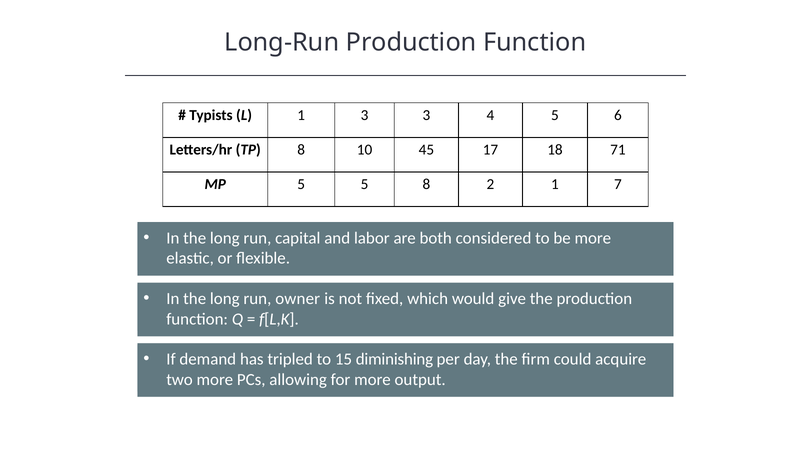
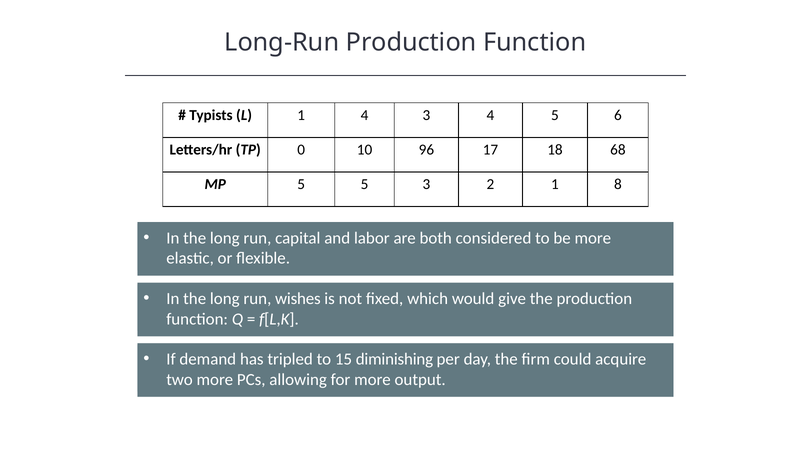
1 3: 3 -> 4
TP 8: 8 -> 0
45: 45 -> 96
71: 71 -> 68
5 8: 8 -> 3
7: 7 -> 8
owner: owner -> wishes
